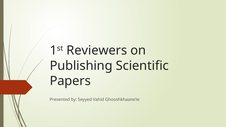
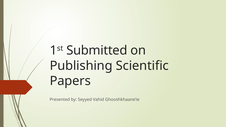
Reviewers: Reviewers -> Submitted
